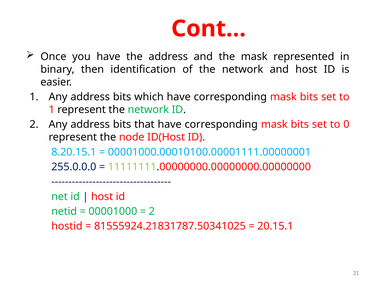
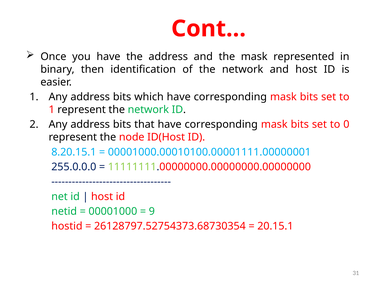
2 at (152, 212): 2 -> 9
81555924.21831787.50341025: 81555924.21831787.50341025 -> 26128797.52754373.68730354
